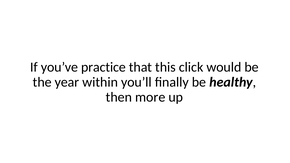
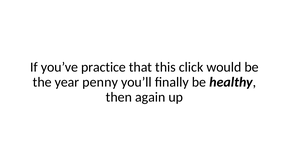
within: within -> penny
more: more -> again
